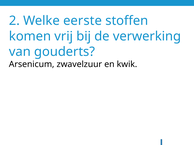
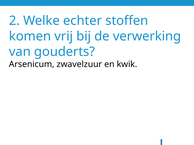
eerste: eerste -> echter
